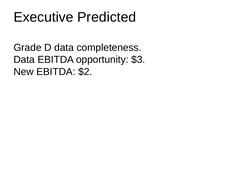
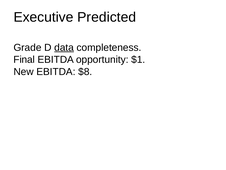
data at (64, 47) underline: none -> present
Data at (24, 59): Data -> Final
$3: $3 -> $1
$2: $2 -> $8
